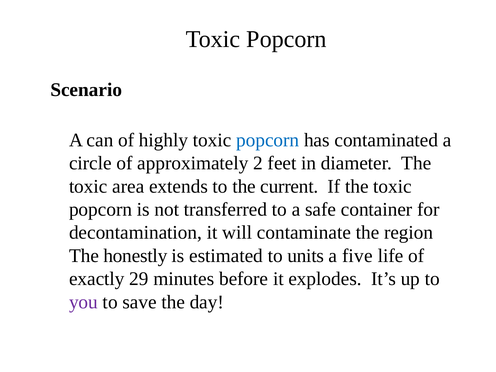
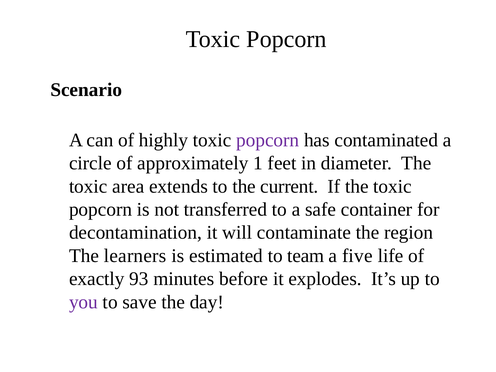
popcorn at (268, 140) colour: blue -> purple
2: 2 -> 1
honestly: honestly -> learners
units: units -> team
29: 29 -> 93
